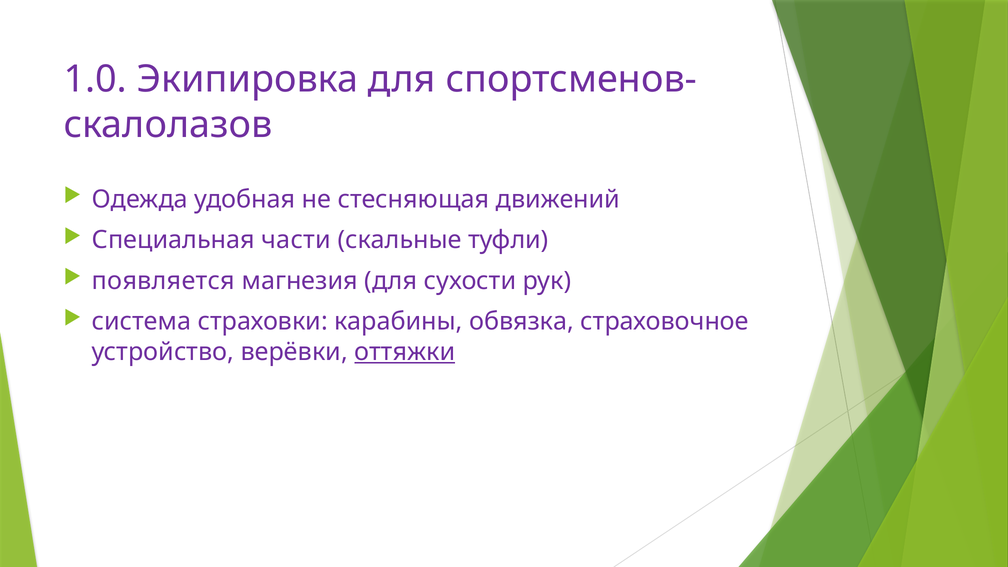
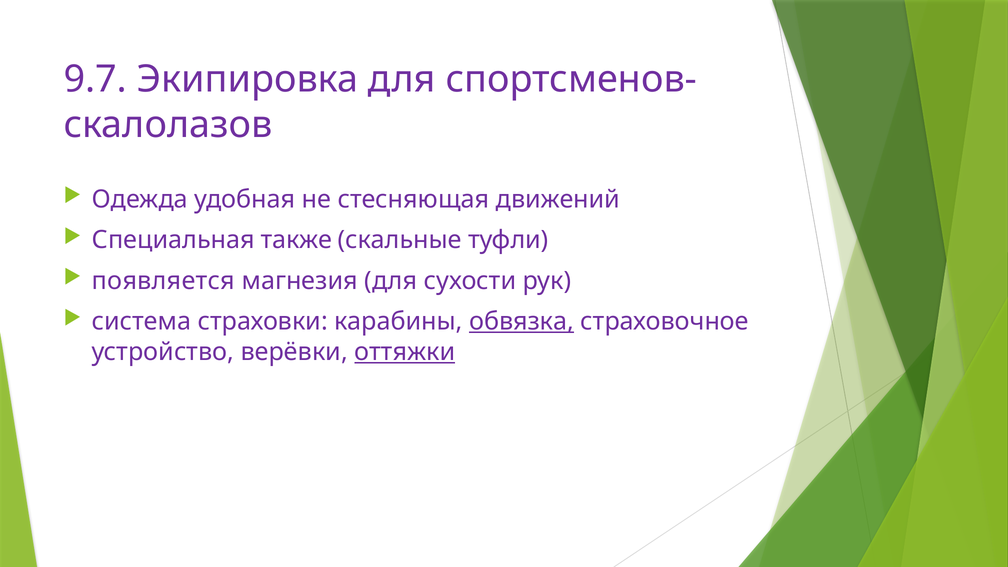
1.0: 1.0 -> 9.7
части: части -> также
обвязка underline: none -> present
